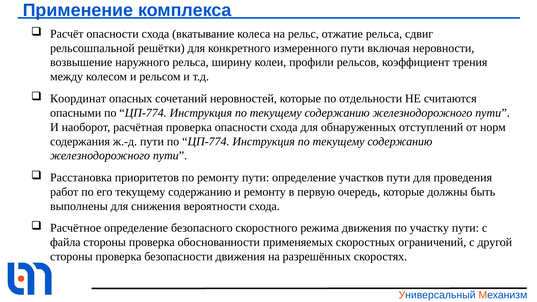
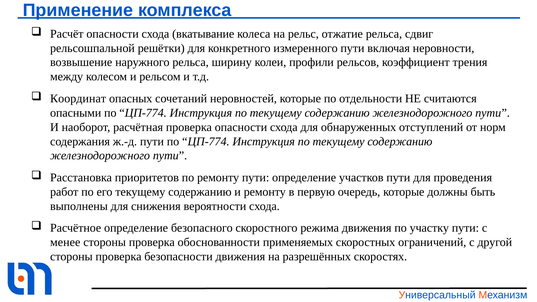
файла: файла -> менее
